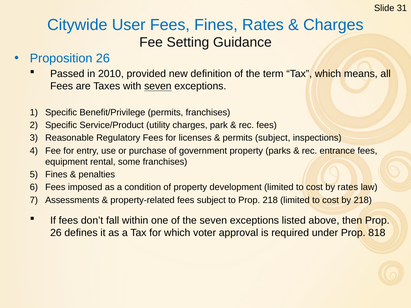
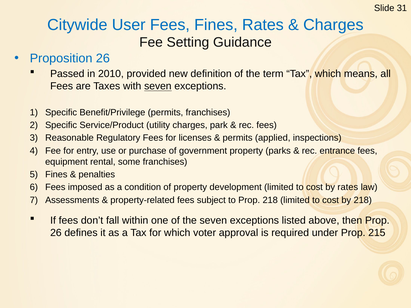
permits subject: subject -> applied
818: 818 -> 215
